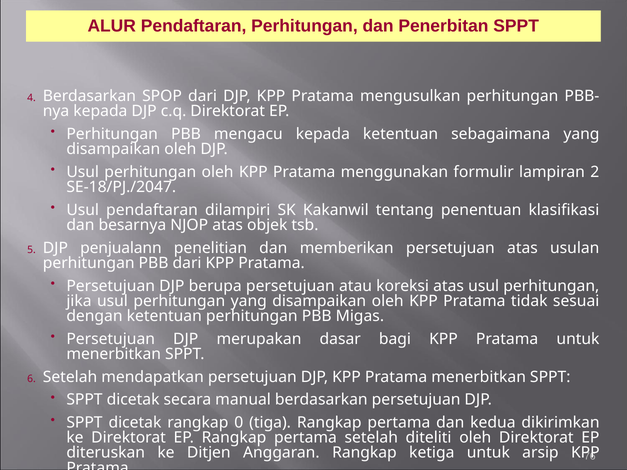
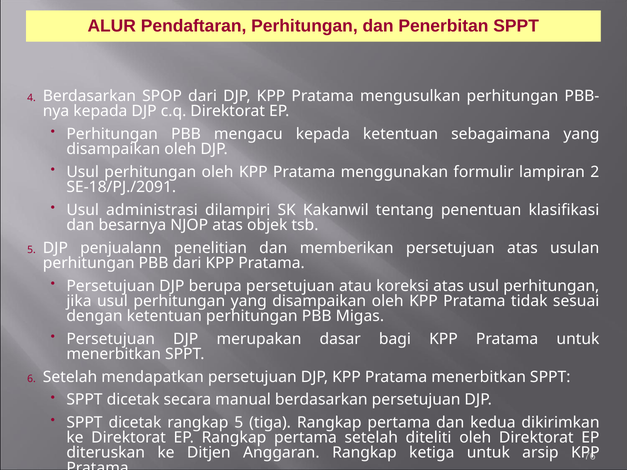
SE-18/PJ./2047: SE-18/PJ./2047 -> SE-18/PJ./2091
Usul pendaftaran: pendaftaran -> administrasi
rangkap 0: 0 -> 5
